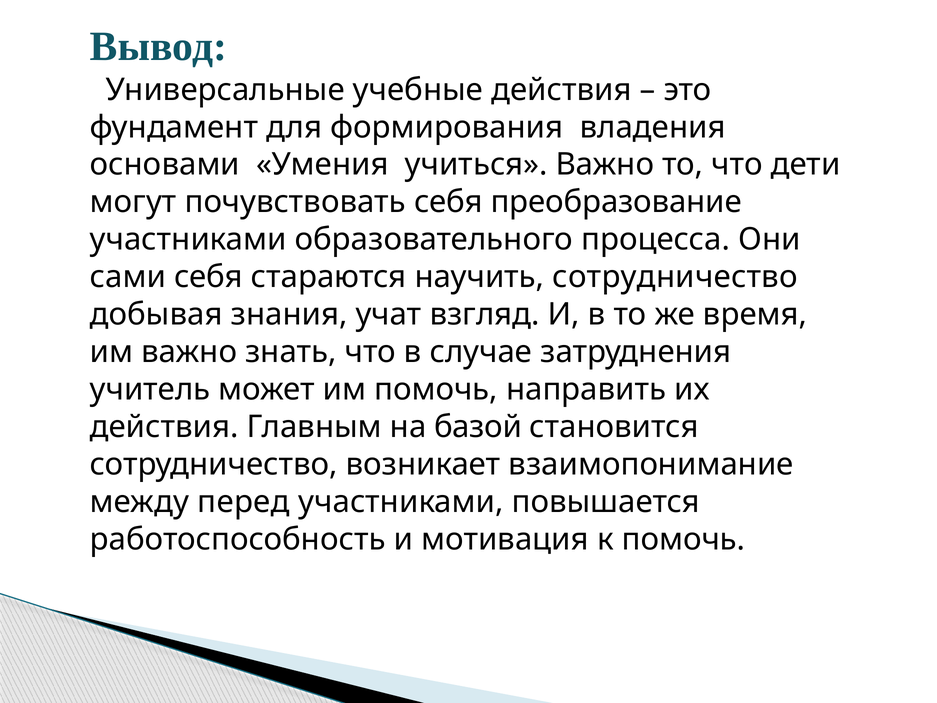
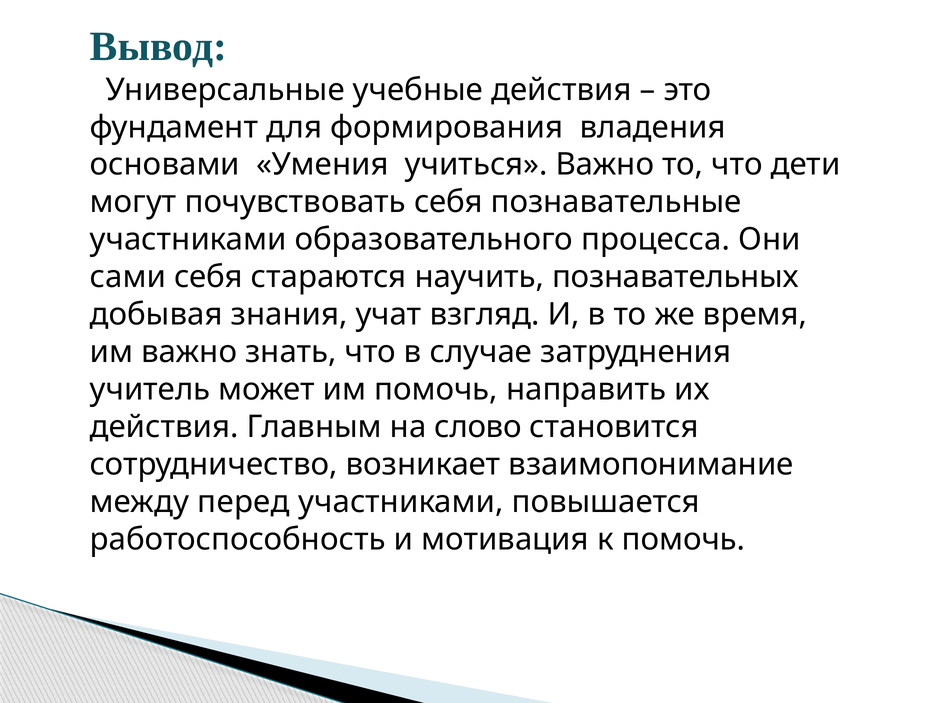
преобразование: преобразование -> познавательные
научить сотрудничество: сотрудничество -> познавательных
базой: базой -> слово
